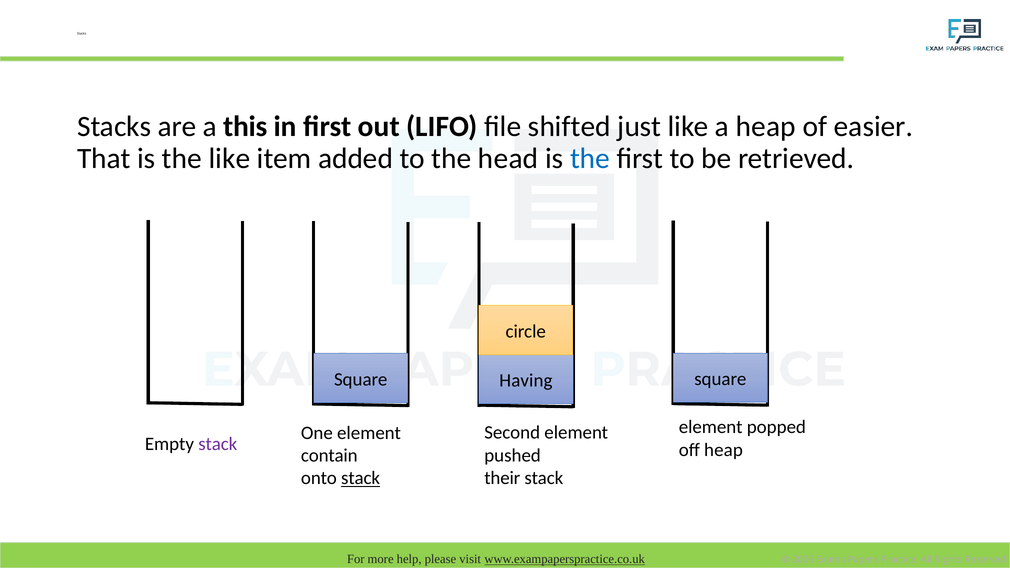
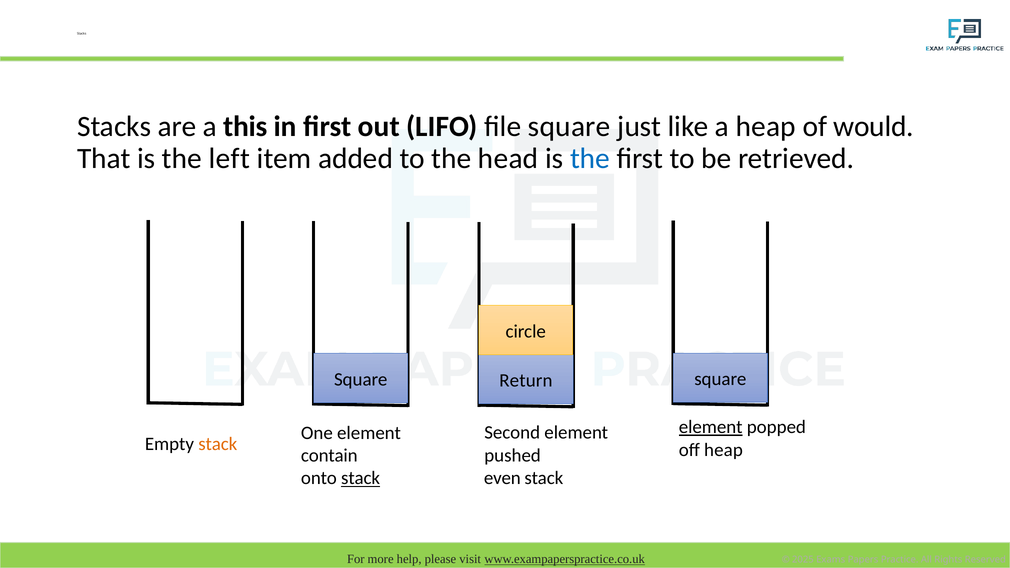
file shifted: shifted -> square
easier: easier -> would
the like: like -> left
Having: Having -> Return
element at (711, 427) underline: none -> present
stack at (218, 444) colour: purple -> orange
their: their -> even
